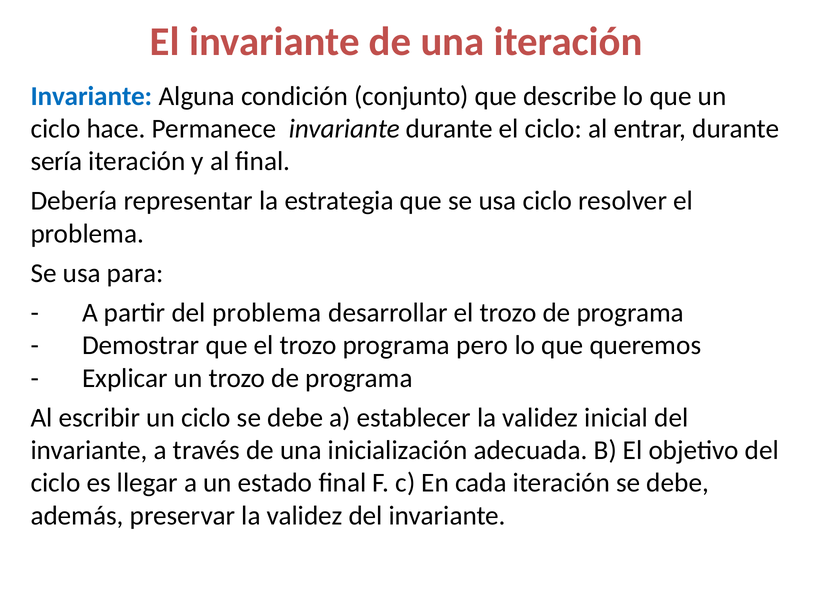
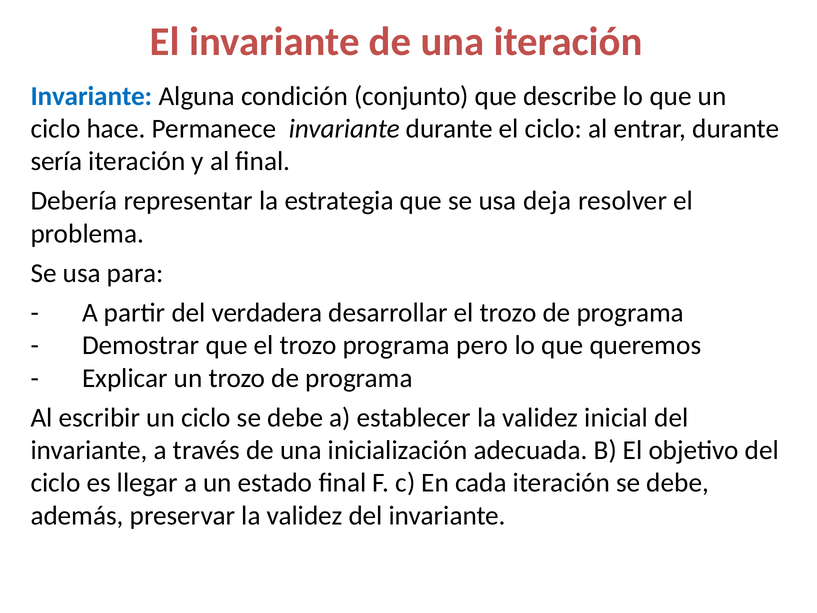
usa ciclo: ciclo -> deja
del problema: problema -> verdadera
